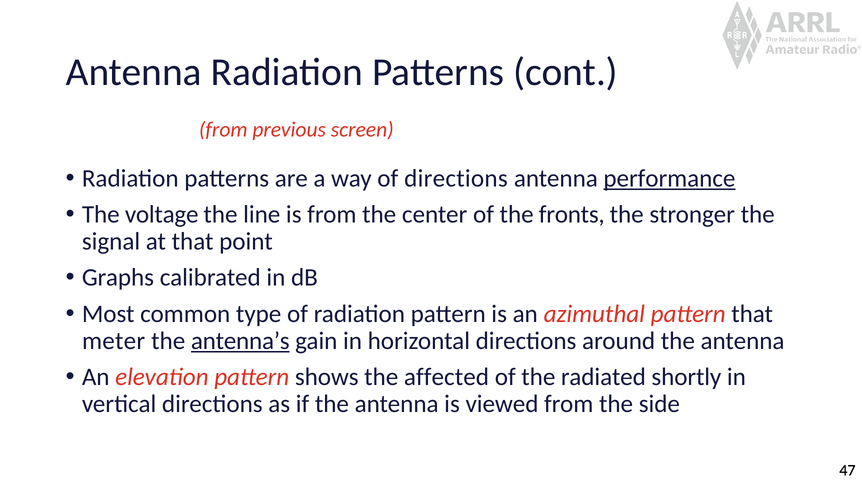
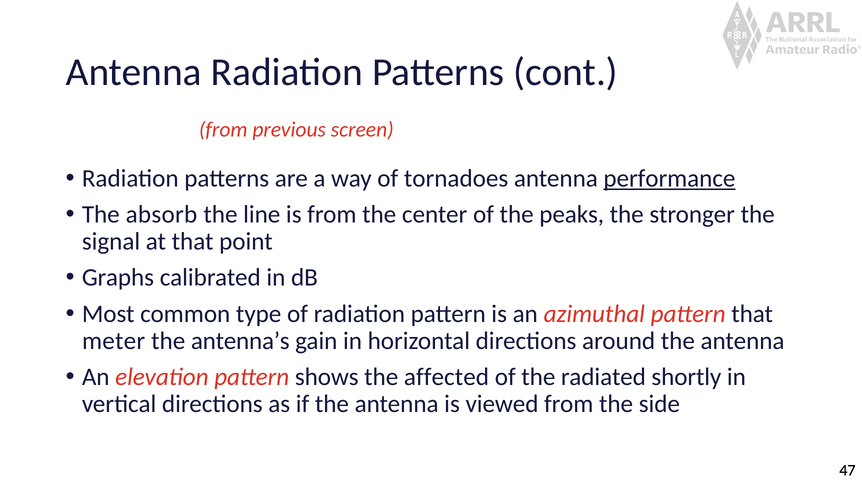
of directions: directions -> tornadoes
voltage: voltage -> absorb
fronts: fronts -> peaks
antenna’s underline: present -> none
